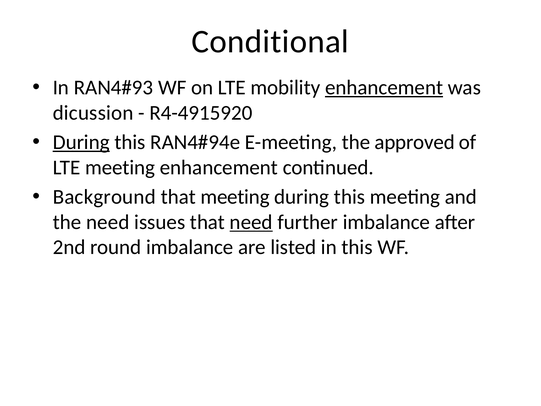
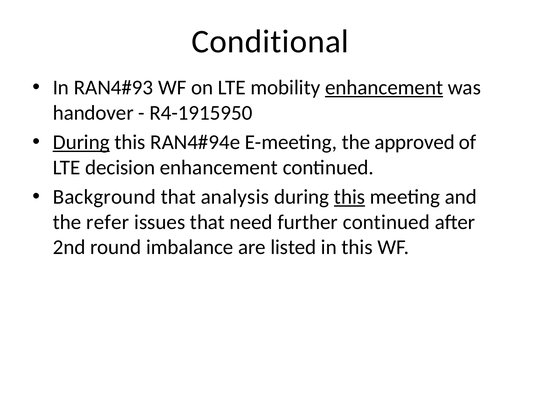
dicussion: dicussion -> handover
R4-4915920: R4-4915920 -> R4-1915950
LTE meeting: meeting -> decision
that meeting: meeting -> analysis
this at (350, 197) underline: none -> present
the need: need -> refer
need at (251, 222) underline: present -> none
further imbalance: imbalance -> continued
